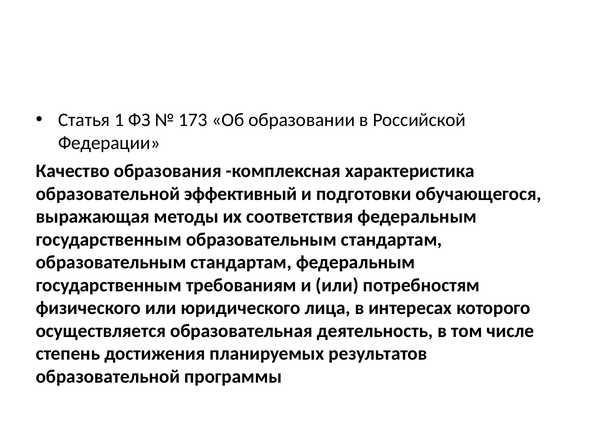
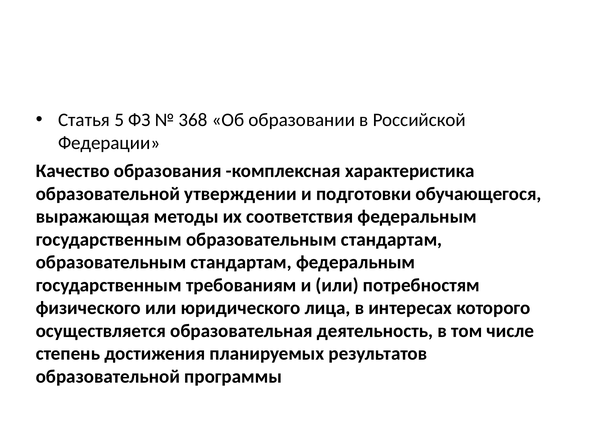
1: 1 -> 5
173: 173 -> 368
эффективный: эффективный -> утверждении
